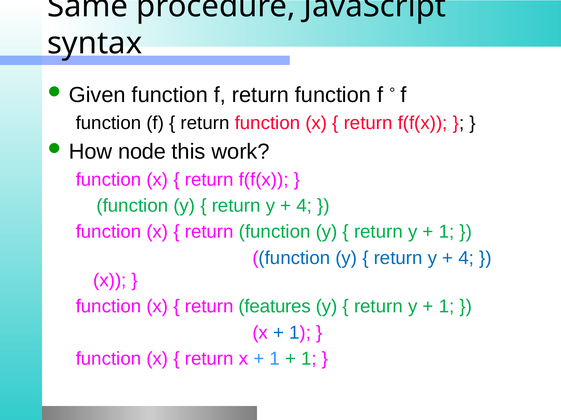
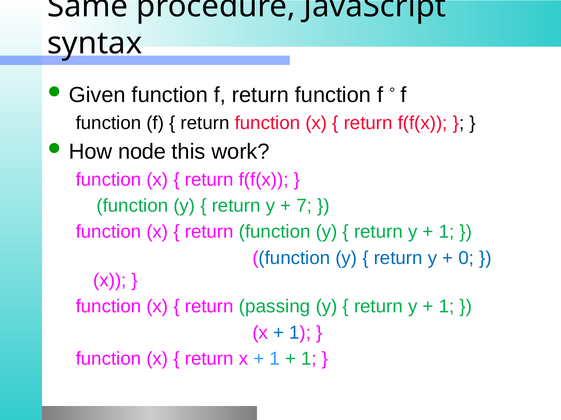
4 at (304, 206): 4 -> 7
4 at (466, 258): 4 -> 0
features: features -> passing
